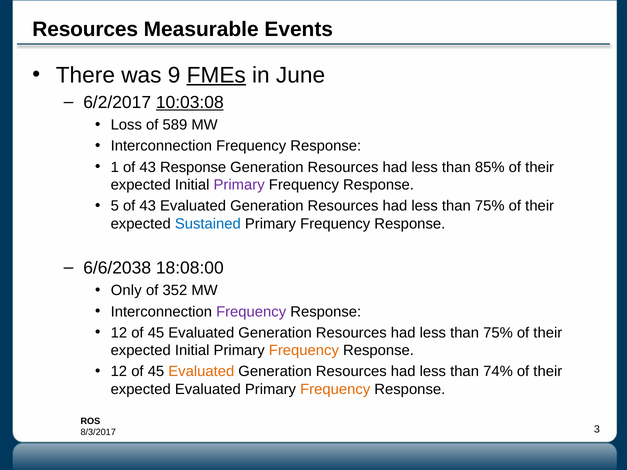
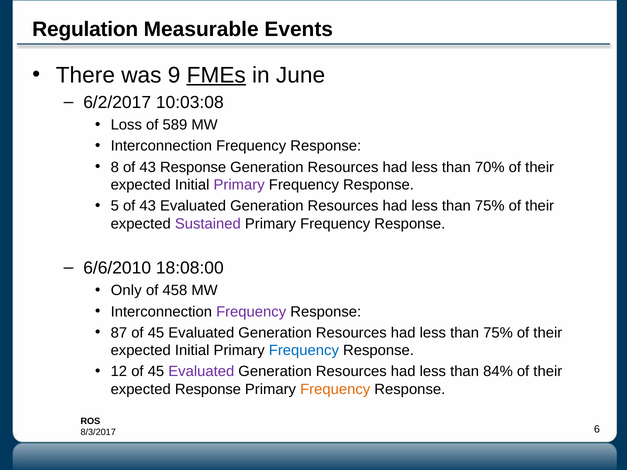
Resources at (85, 30): Resources -> Regulation
10:03:08 underline: present -> none
1: 1 -> 8
85%: 85% -> 70%
Sustained colour: blue -> purple
6/6/2038: 6/6/2038 -> 6/6/2010
352: 352 -> 458
12 at (119, 333): 12 -> 87
Frequency at (304, 351) colour: orange -> blue
Evaluated at (201, 372) colour: orange -> purple
74%: 74% -> 84%
expected Evaluated: Evaluated -> Response
3: 3 -> 6
